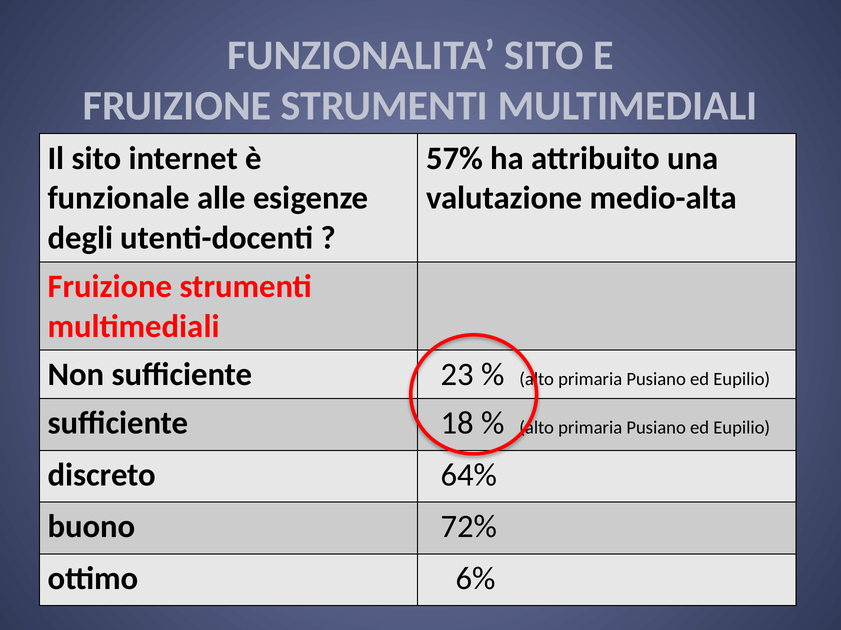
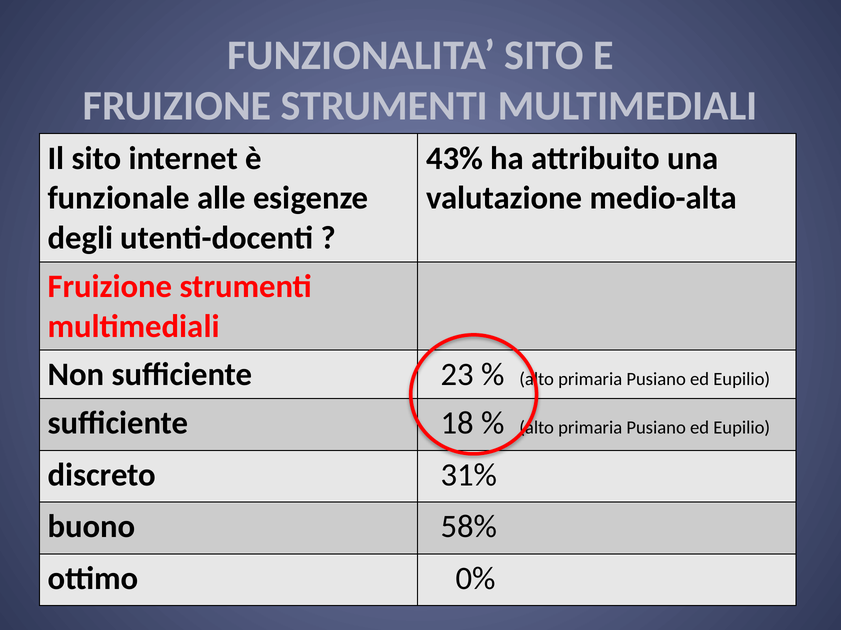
57%: 57% -> 43%
64%: 64% -> 31%
72%: 72% -> 58%
6%: 6% -> 0%
